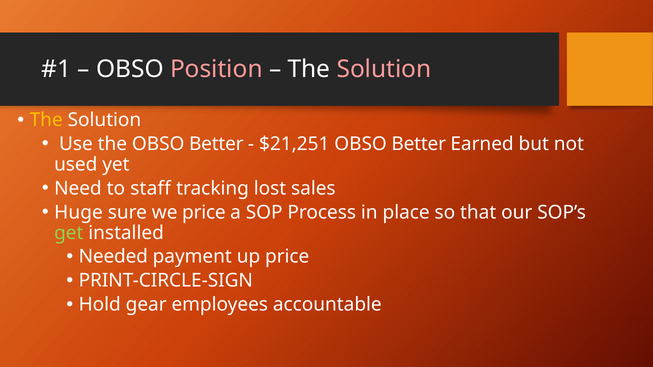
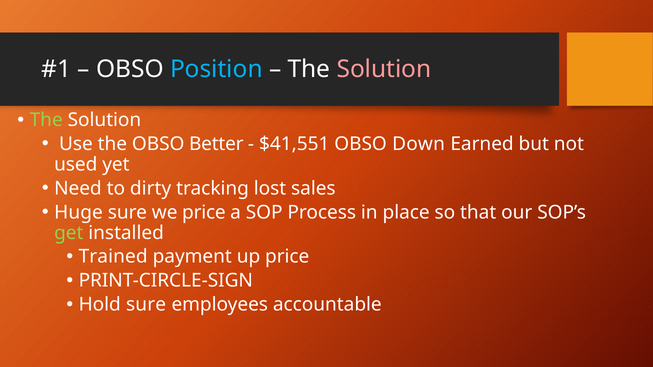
Position colour: pink -> light blue
The at (46, 120) colour: yellow -> light green
$21,251: $21,251 -> $41,551
Better at (419, 144): Better -> Down
staff: staff -> dirty
Needed: Needed -> Trained
Hold gear: gear -> sure
